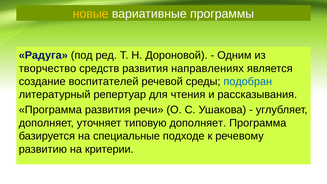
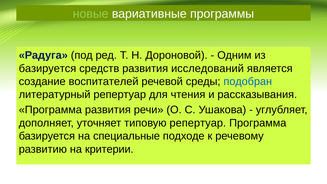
новые colour: yellow -> light green
творчество at (47, 68): творчество -> базируется
направлениях: направлениях -> исследований
типовую дополняет: дополняет -> репертуар
